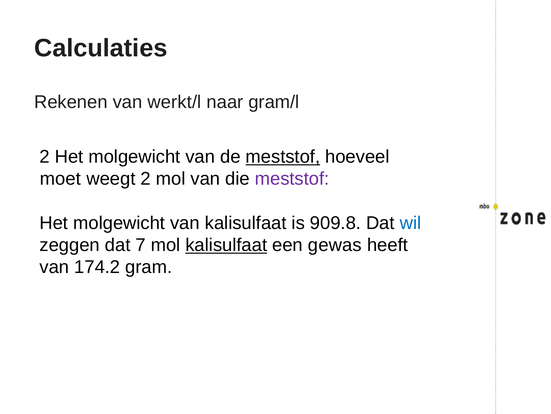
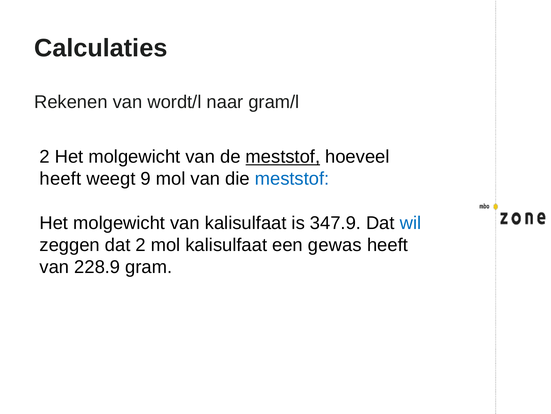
werkt/l: werkt/l -> wordt/l
moet at (60, 179): moet -> heeft
weegt 2: 2 -> 9
meststof at (292, 179) colour: purple -> blue
909.8: 909.8 -> 347.9
dat 7: 7 -> 2
kalisulfaat at (226, 245) underline: present -> none
174.2: 174.2 -> 228.9
